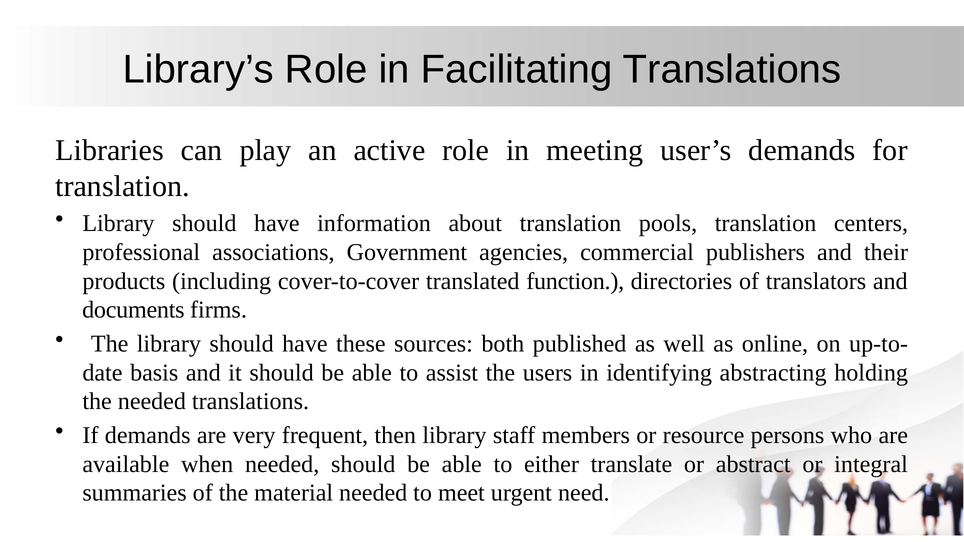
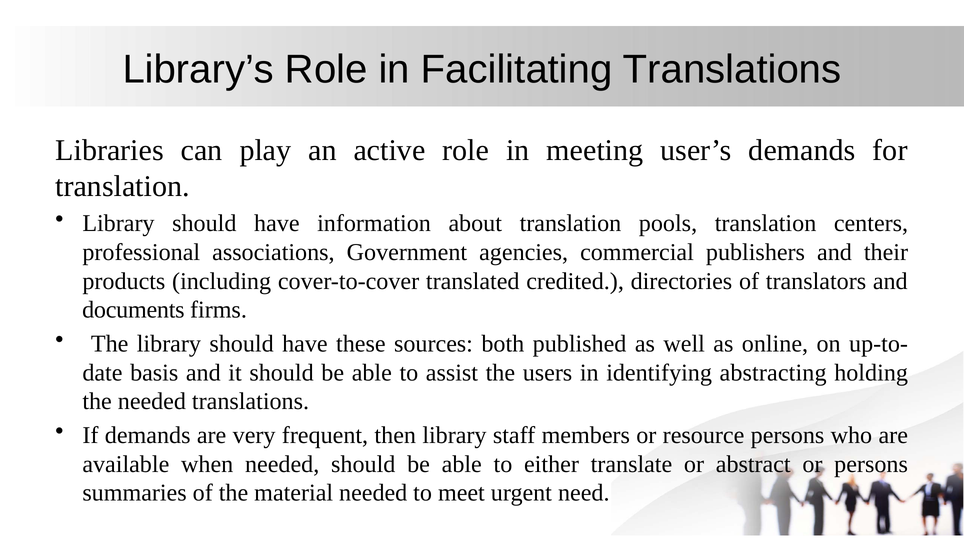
function: function -> credited
or integral: integral -> persons
